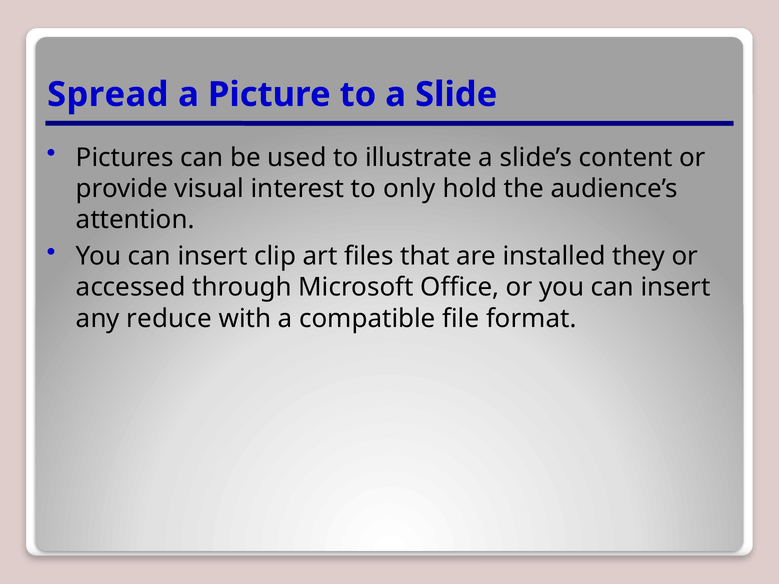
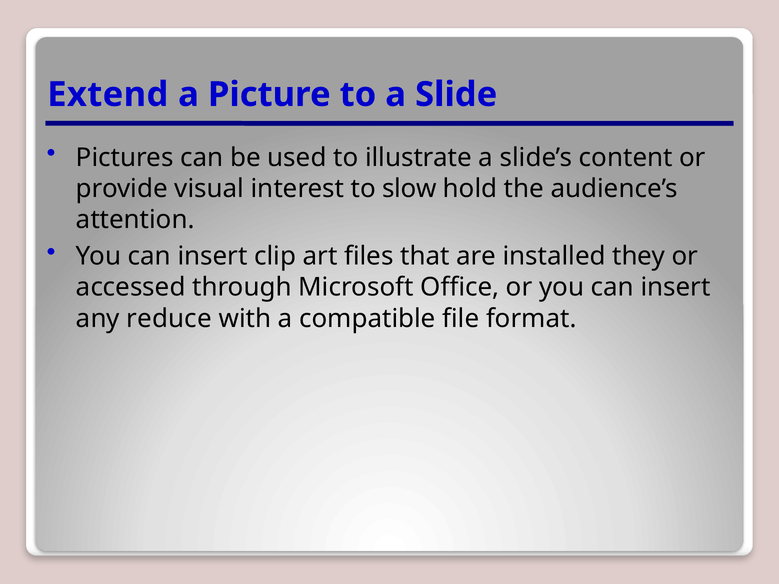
Spread: Spread -> Extend
only: only -> slow
